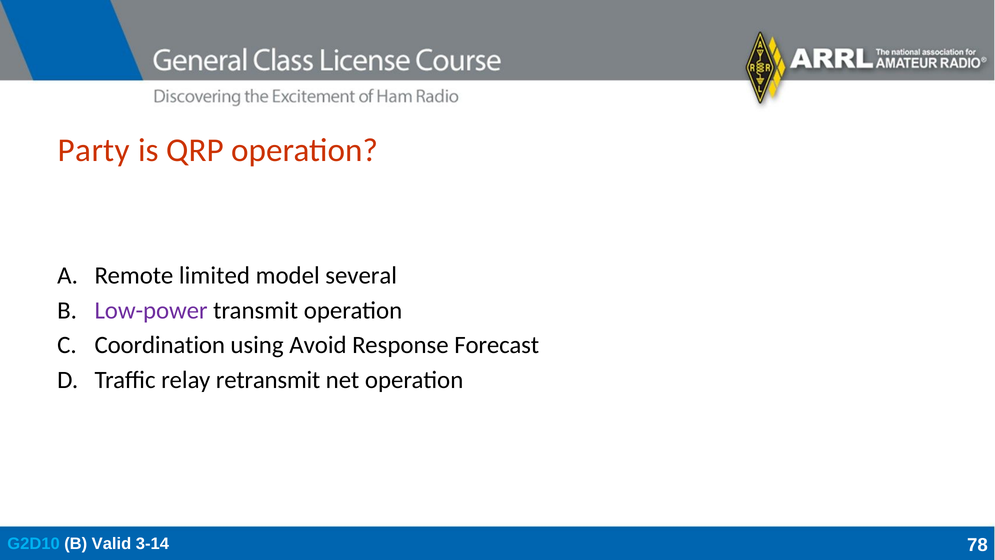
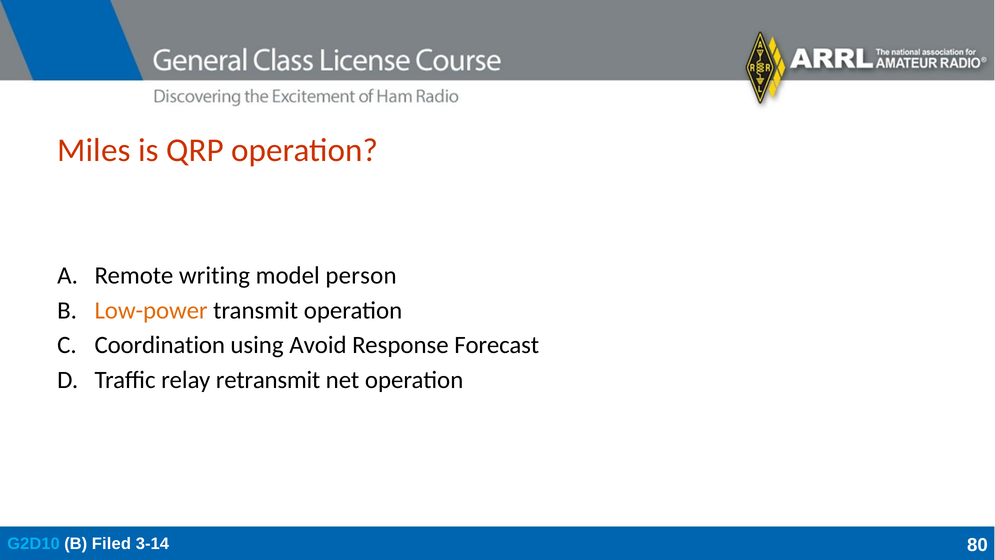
Party: Party -> Miles
limited: limited -> writing
several: several -> person
Low-power colour: purple -> orange
Valid: Valid -> Filed
78: 78 -> 80
